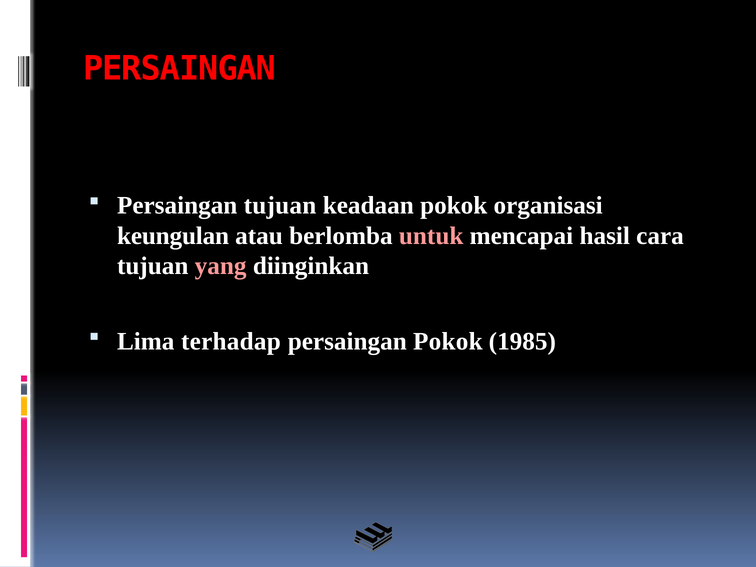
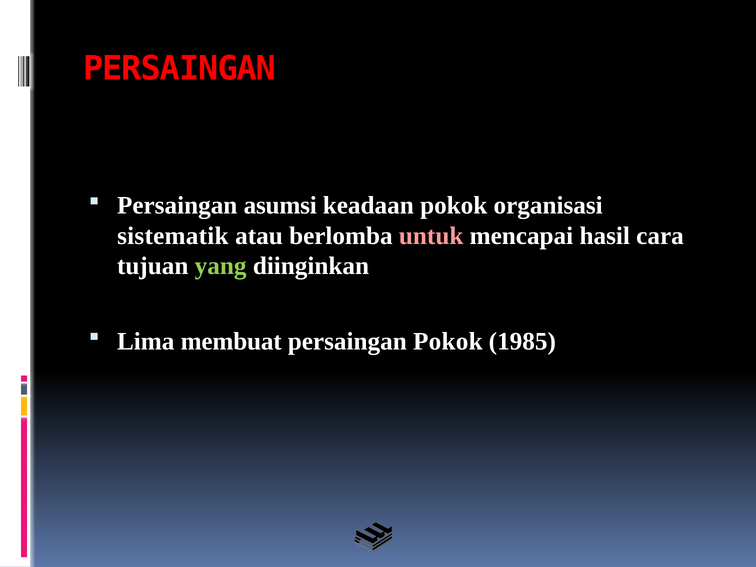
Persaingan tujuan: tujuan -> asumsi
keungulan: keungulan -> sistematik
yang colour: pink -> light green
terhadap: terhadap -> membuat
